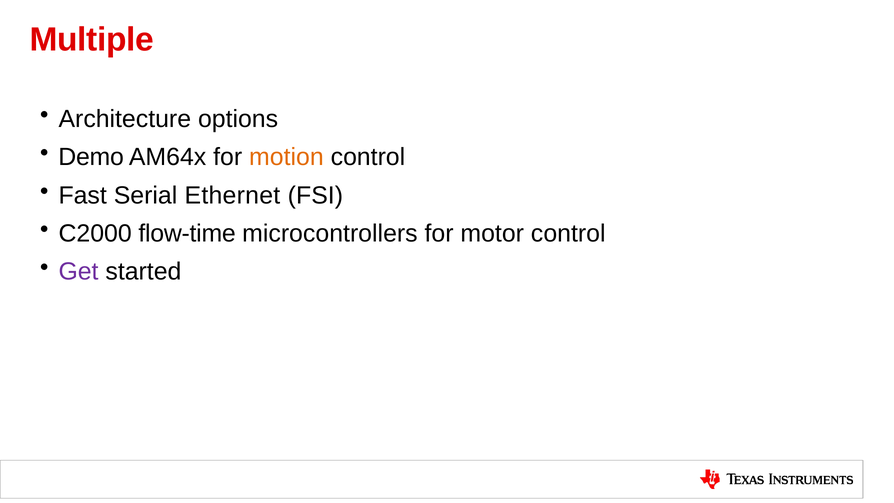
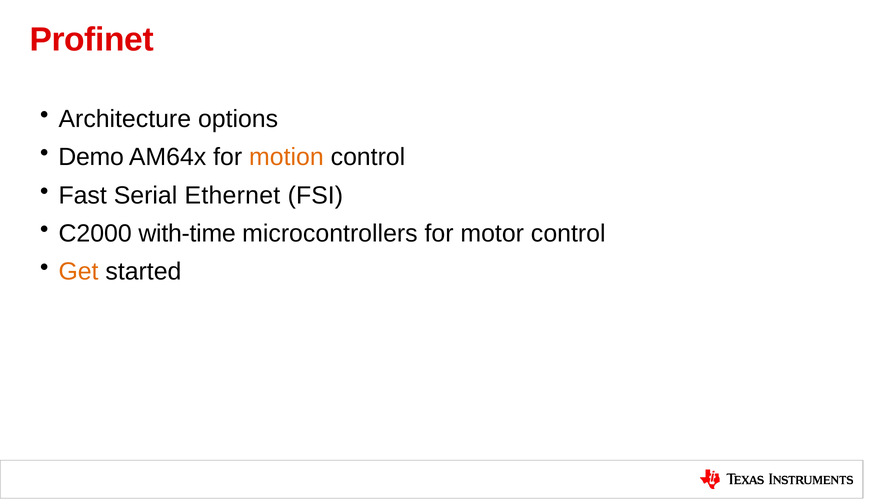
Multiple: Multiple -> Profinet
flow-time: flow-time -> with-time
Get colour: purple -> orange
